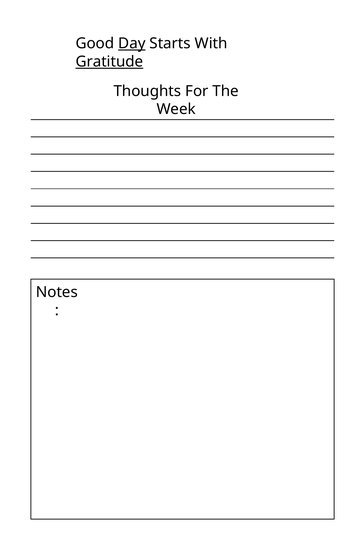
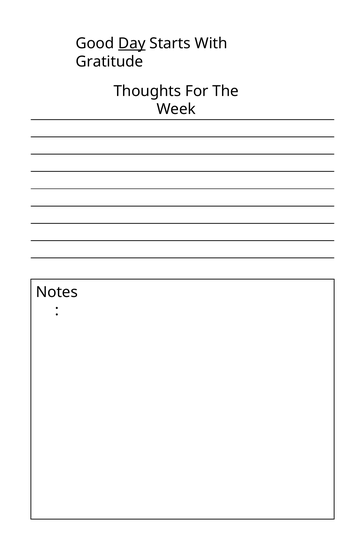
Gratitude underline: present -> none
